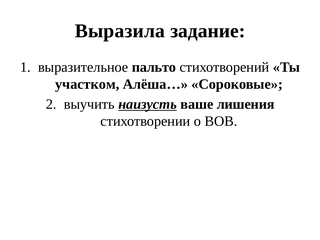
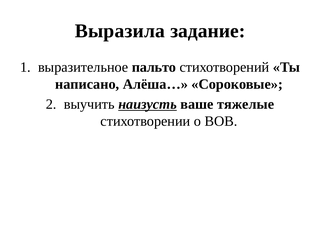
участком: участком -> написано
лишения: лишения -> тяжелые
